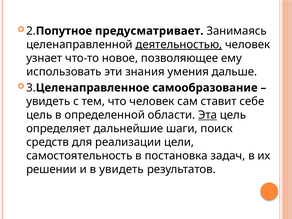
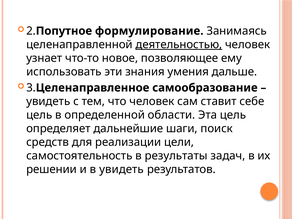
предусматривает: предусматривает -> формулирование
Эта underline: present -> none
постановка: постановка -> результаты
